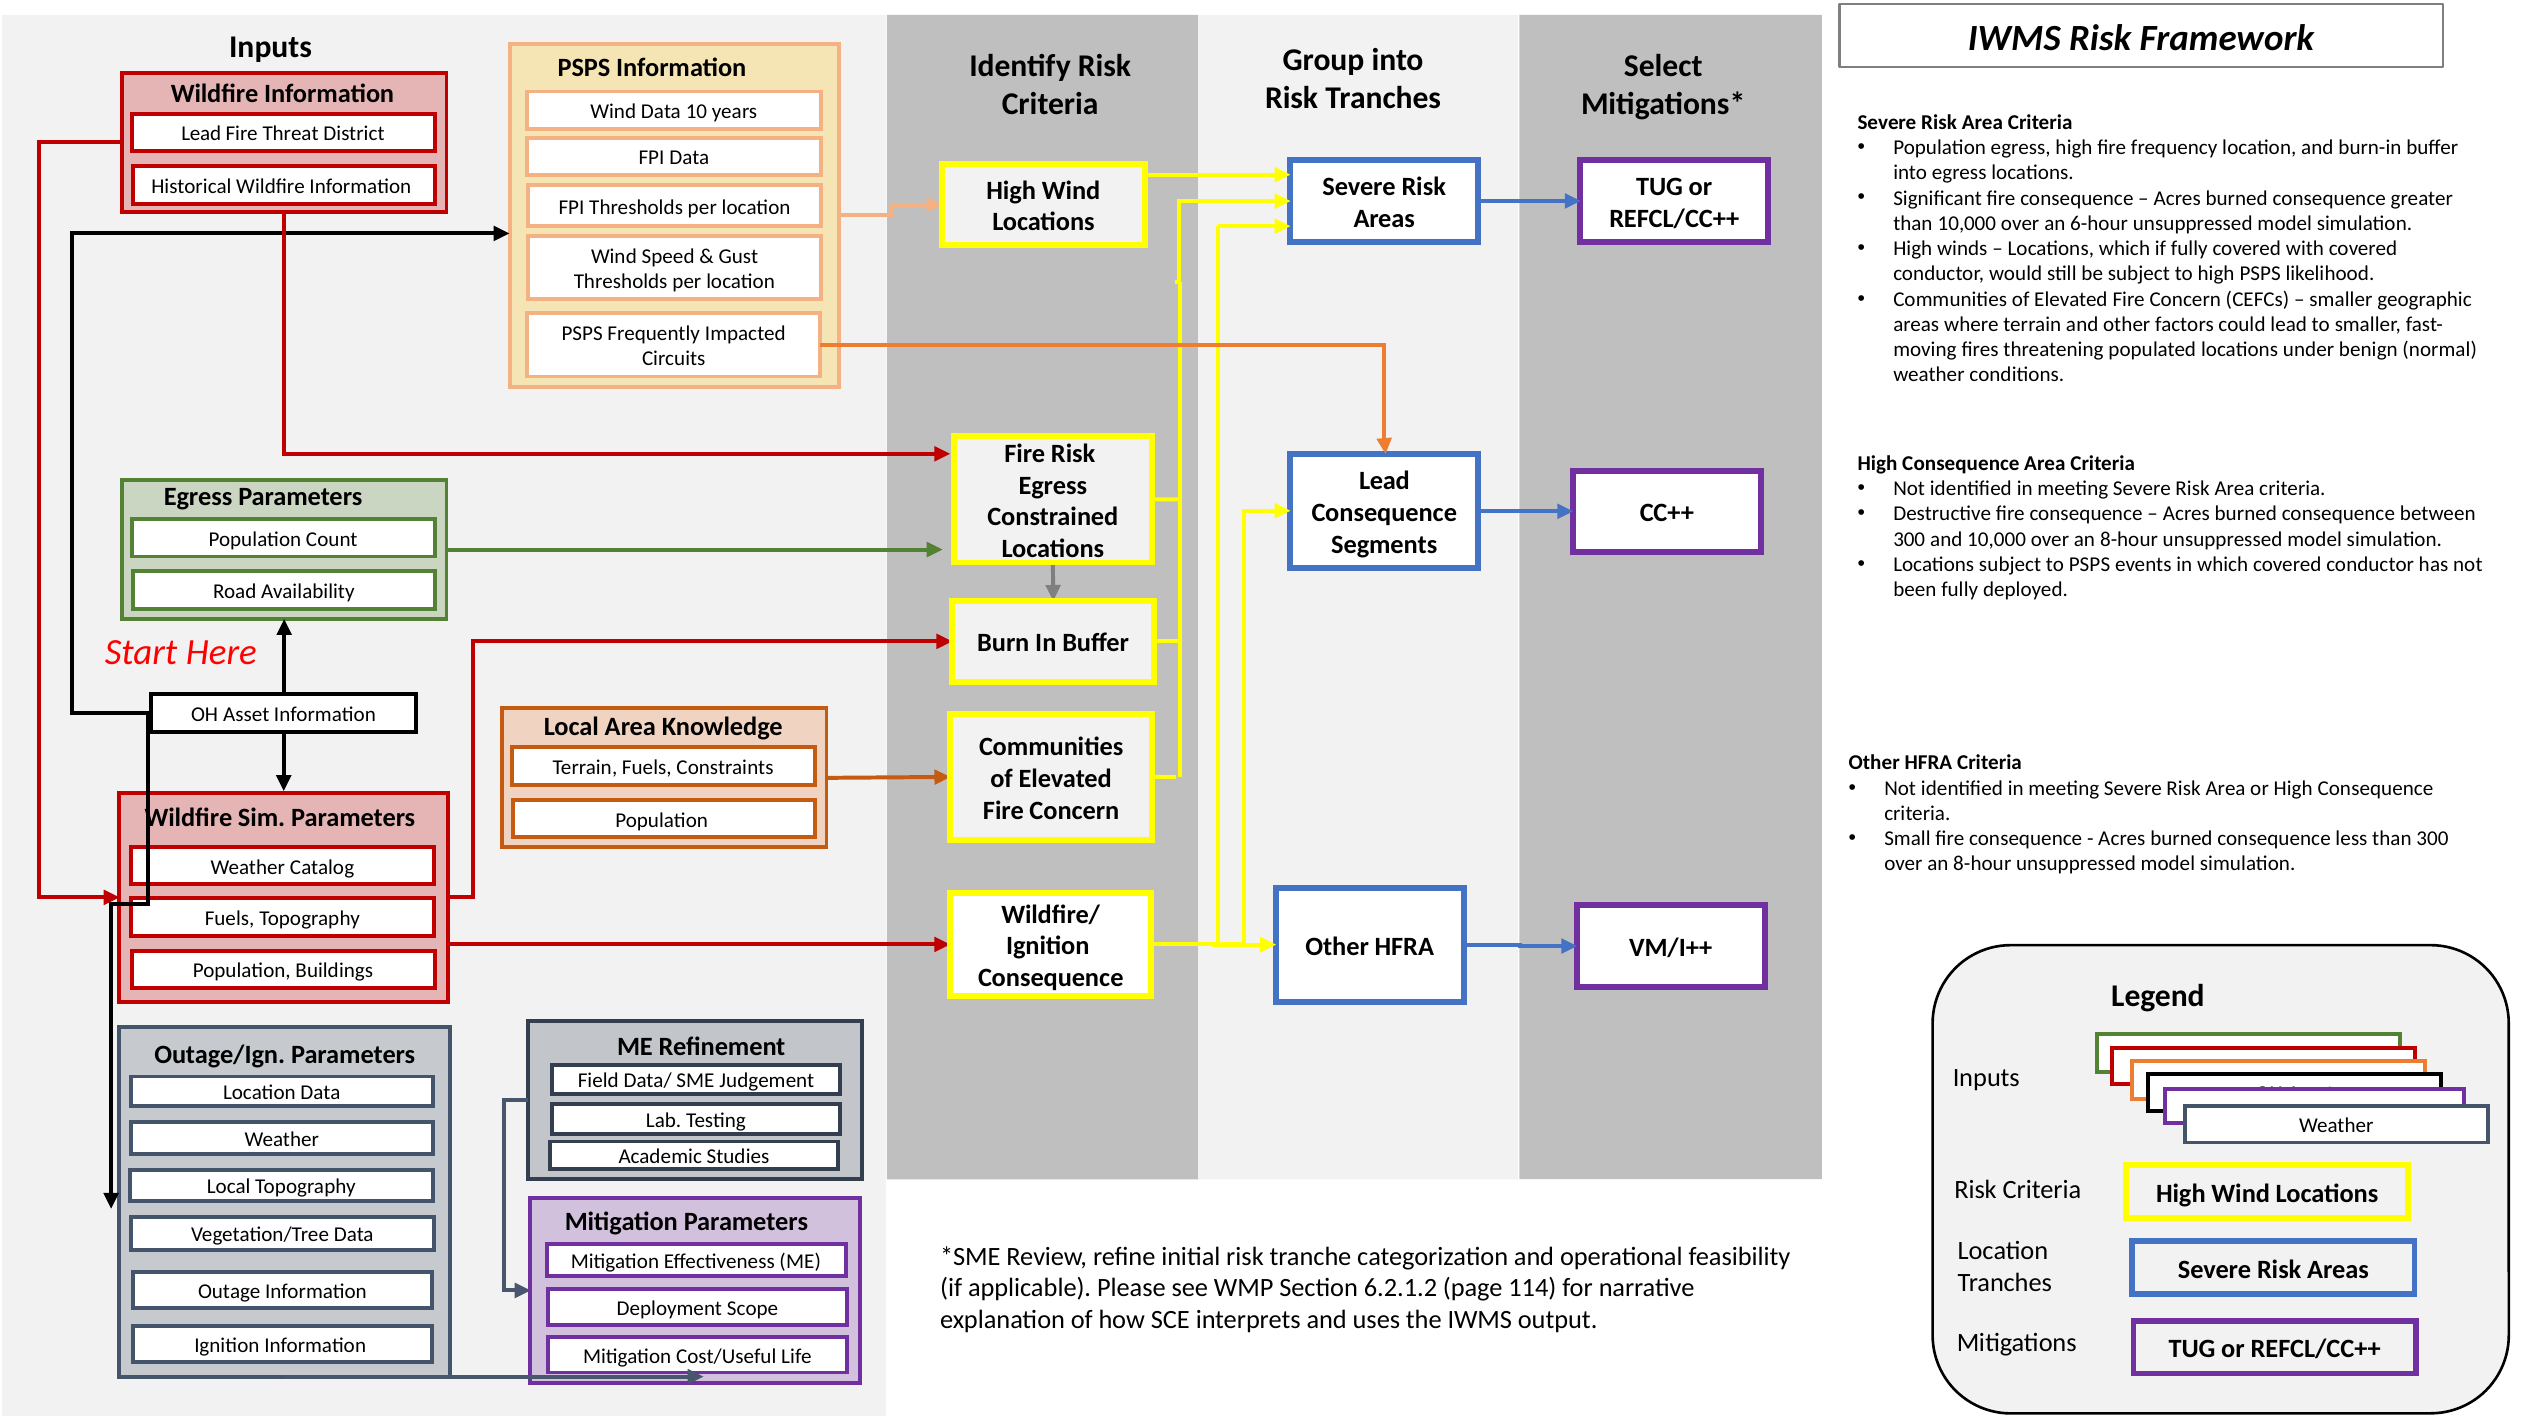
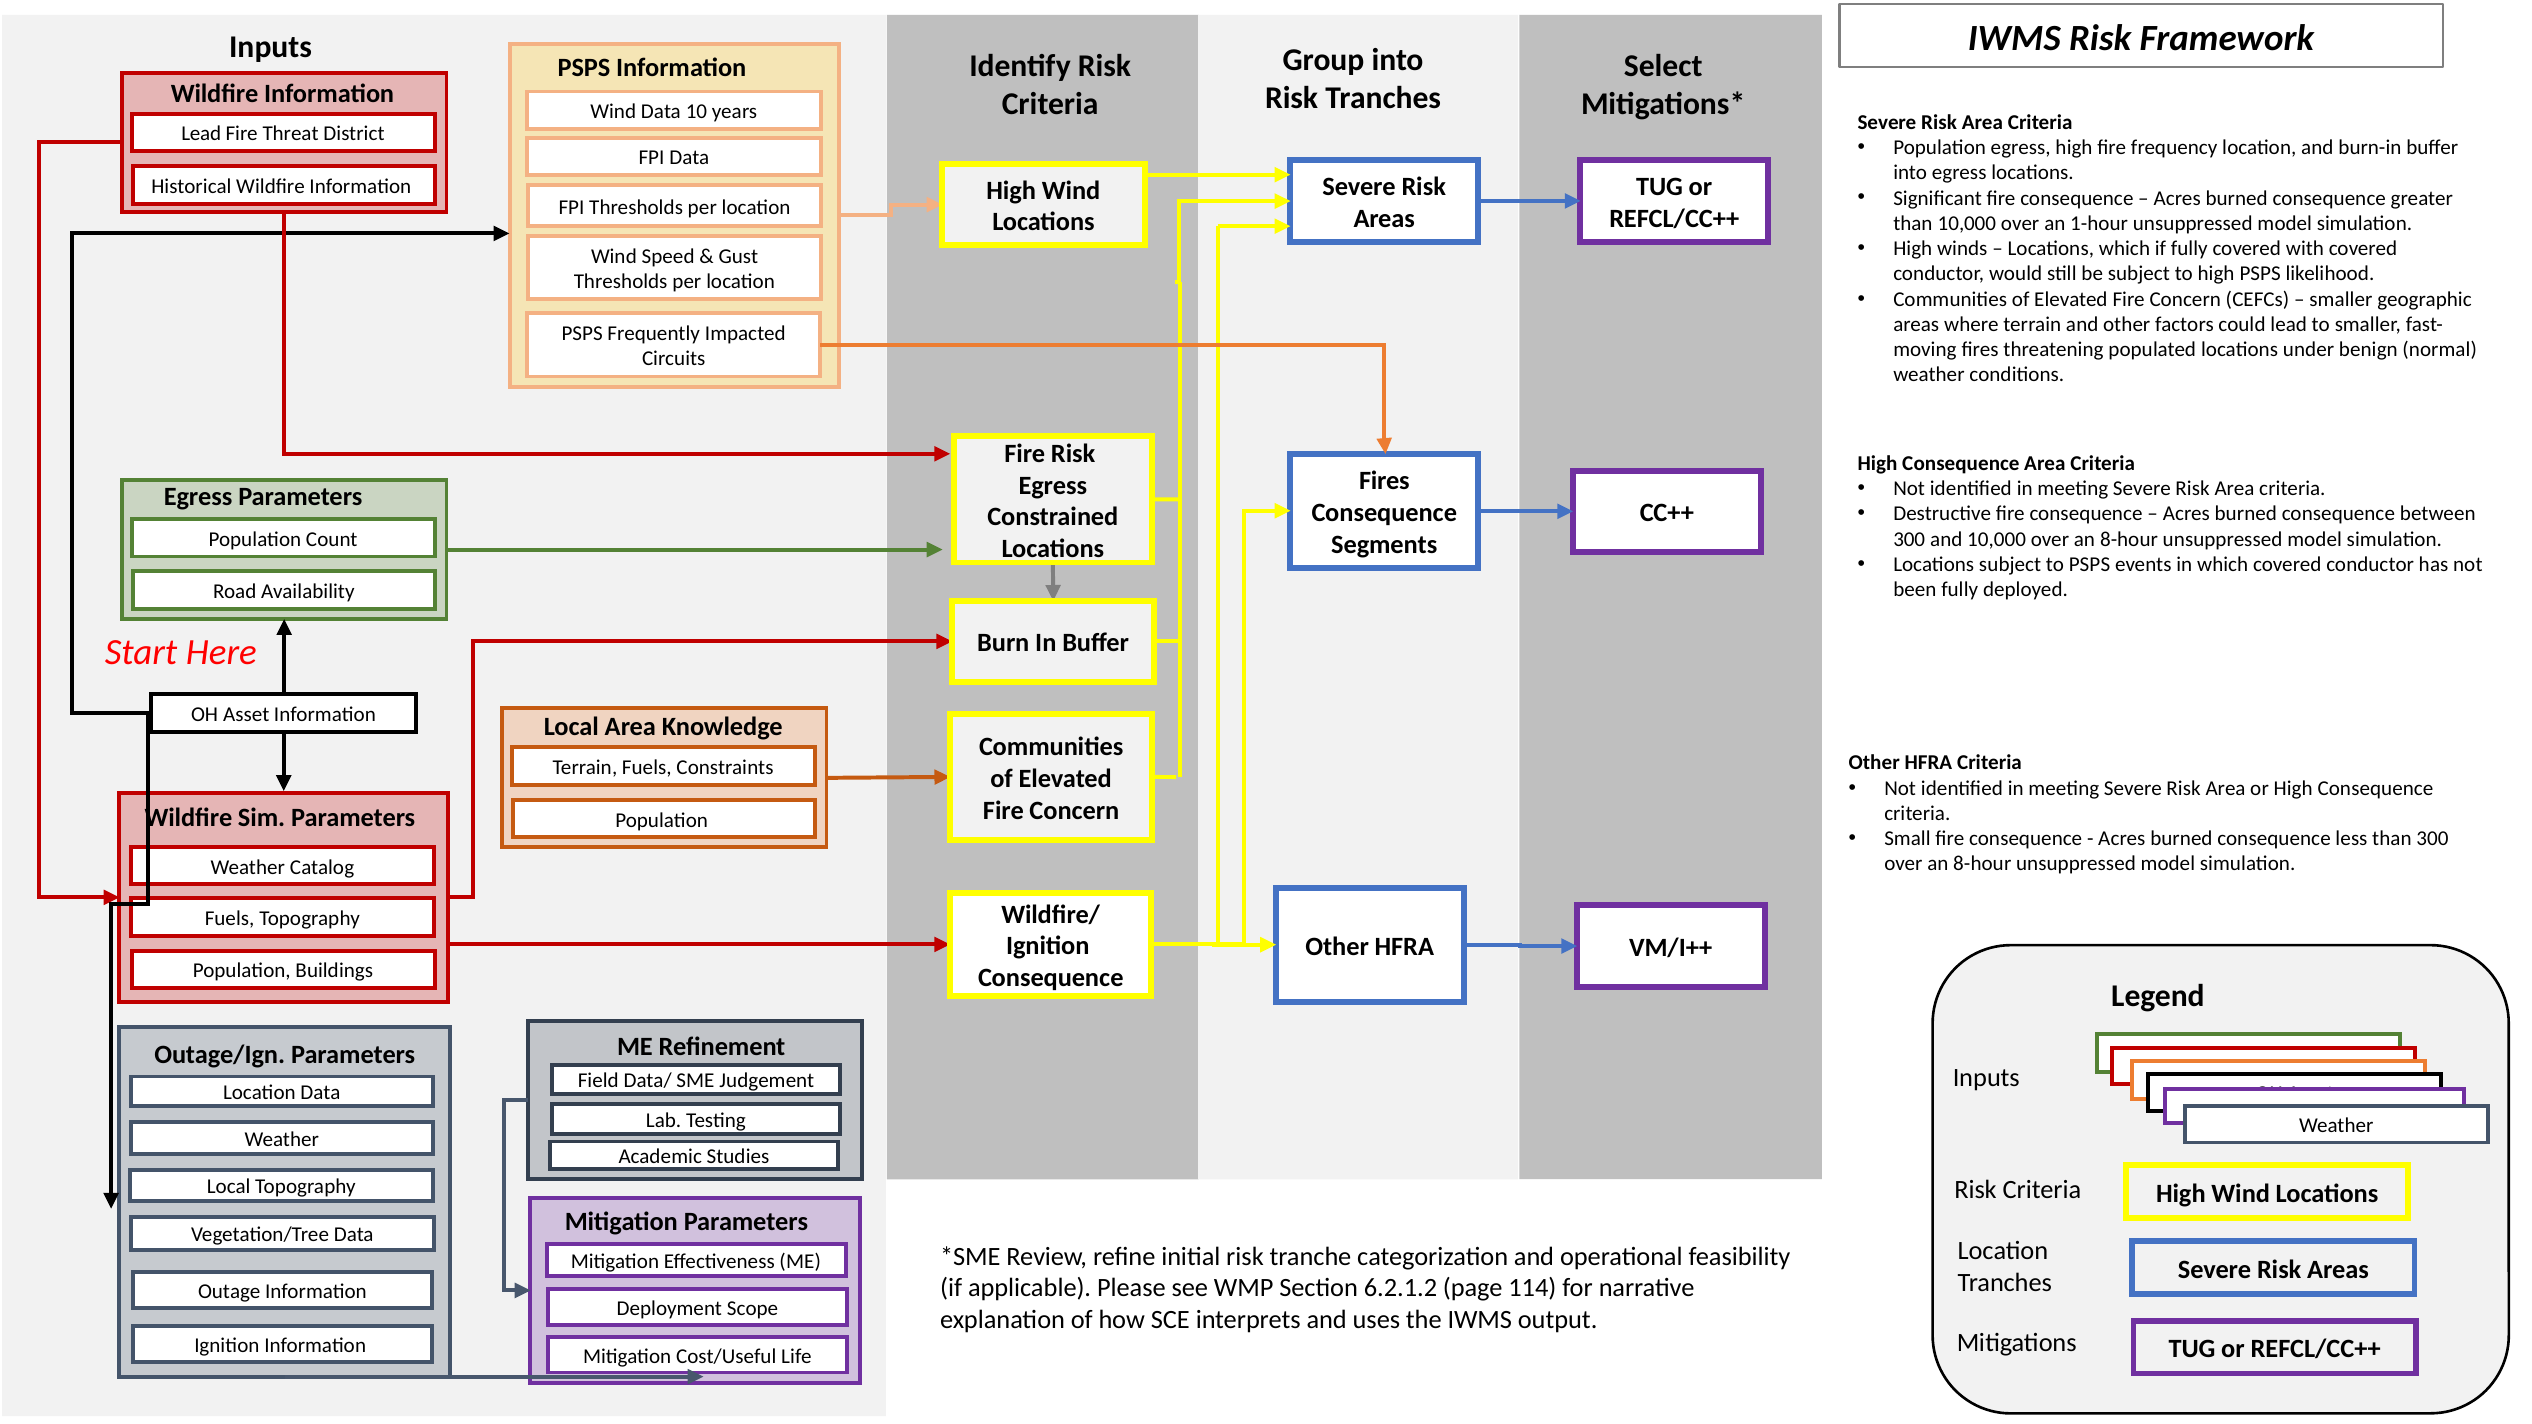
6-hour: 6-hour -> 1-hour
Lead at (1384, 481): Lead -> Fires
